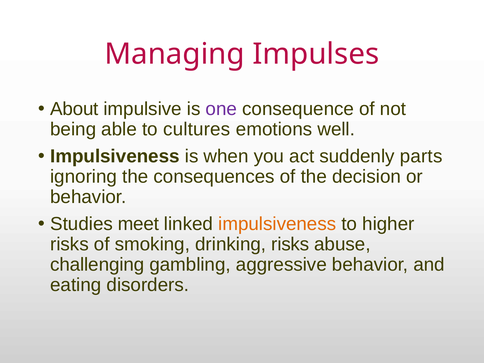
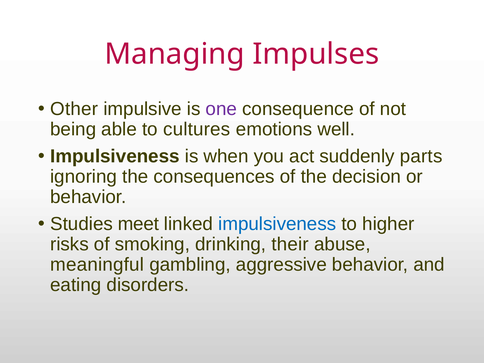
About: About -> Other
impulsiveness at (277, 224) colour: orange -> blue
drinking risks: risks -> their
challenging: challenging -> meaningful
